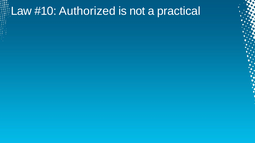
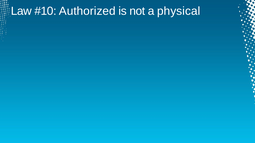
practical: practical -> physical
